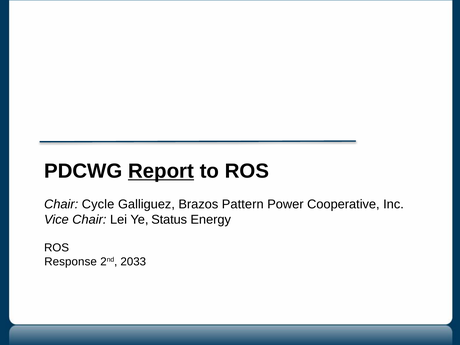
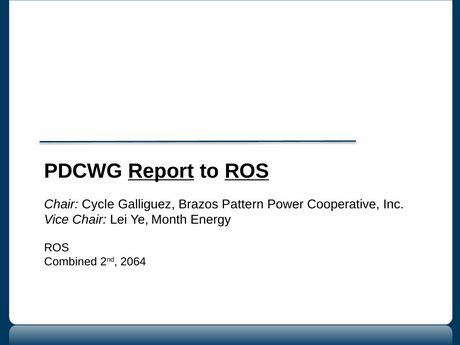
ROS at (247, 171) underline: none -> present
Status: Status -> Month
Response: Response -> Combined
2033: 2033 -> 2064
